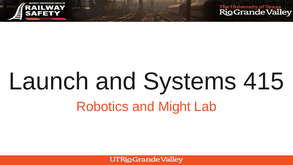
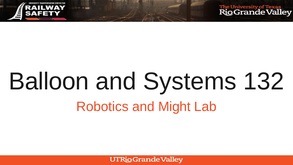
Launch: Launch -> Balloon
415: 415 -> 132
